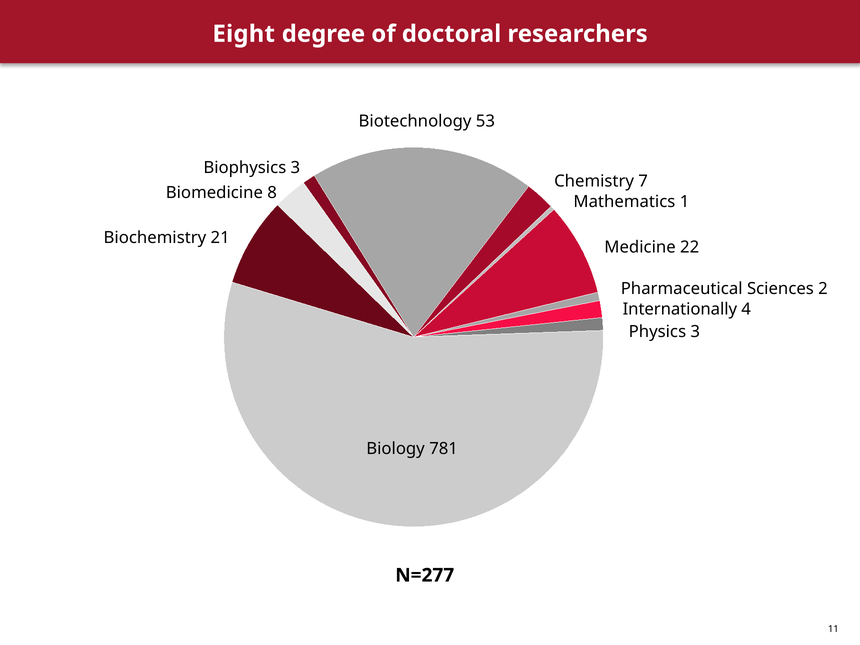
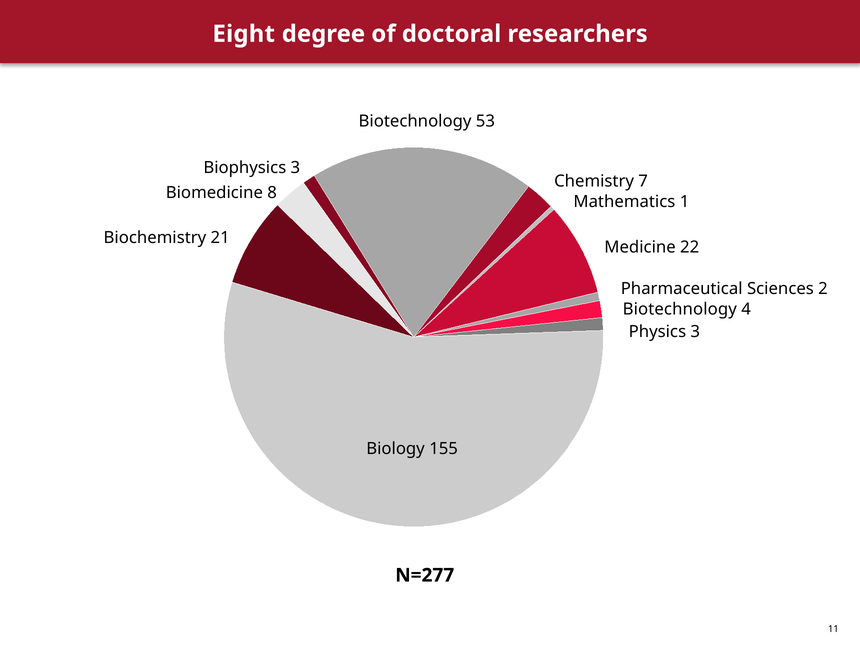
Internationally at (680, 309): Internationally -> Biotechnology
781: 781 -> 155
